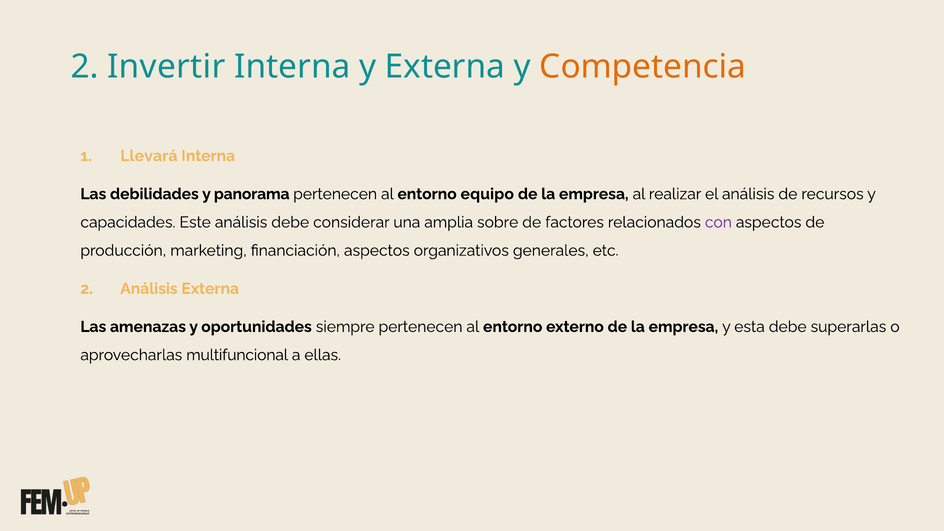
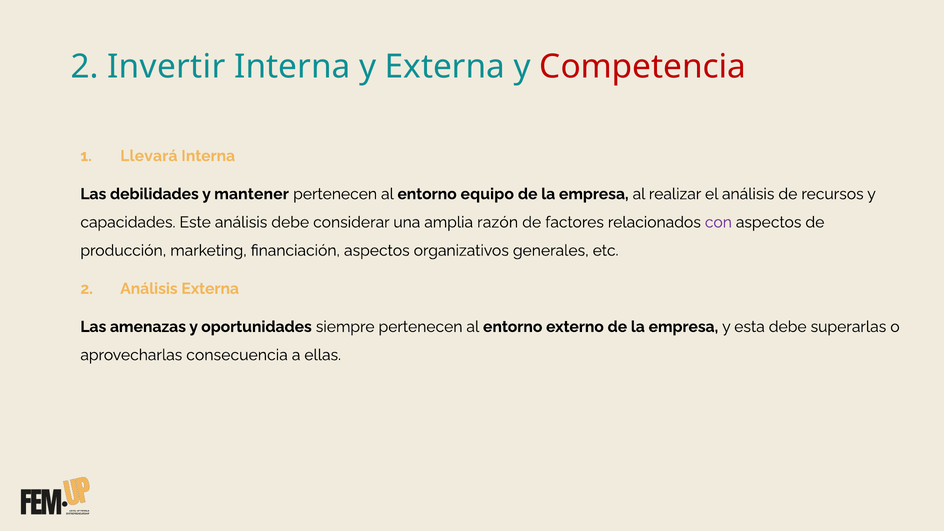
Competencia colour: orange -> red
panorama: panorama -> mantener
sobre: sobre -> razón
multifuncional: multifuncional -> consecuencia
